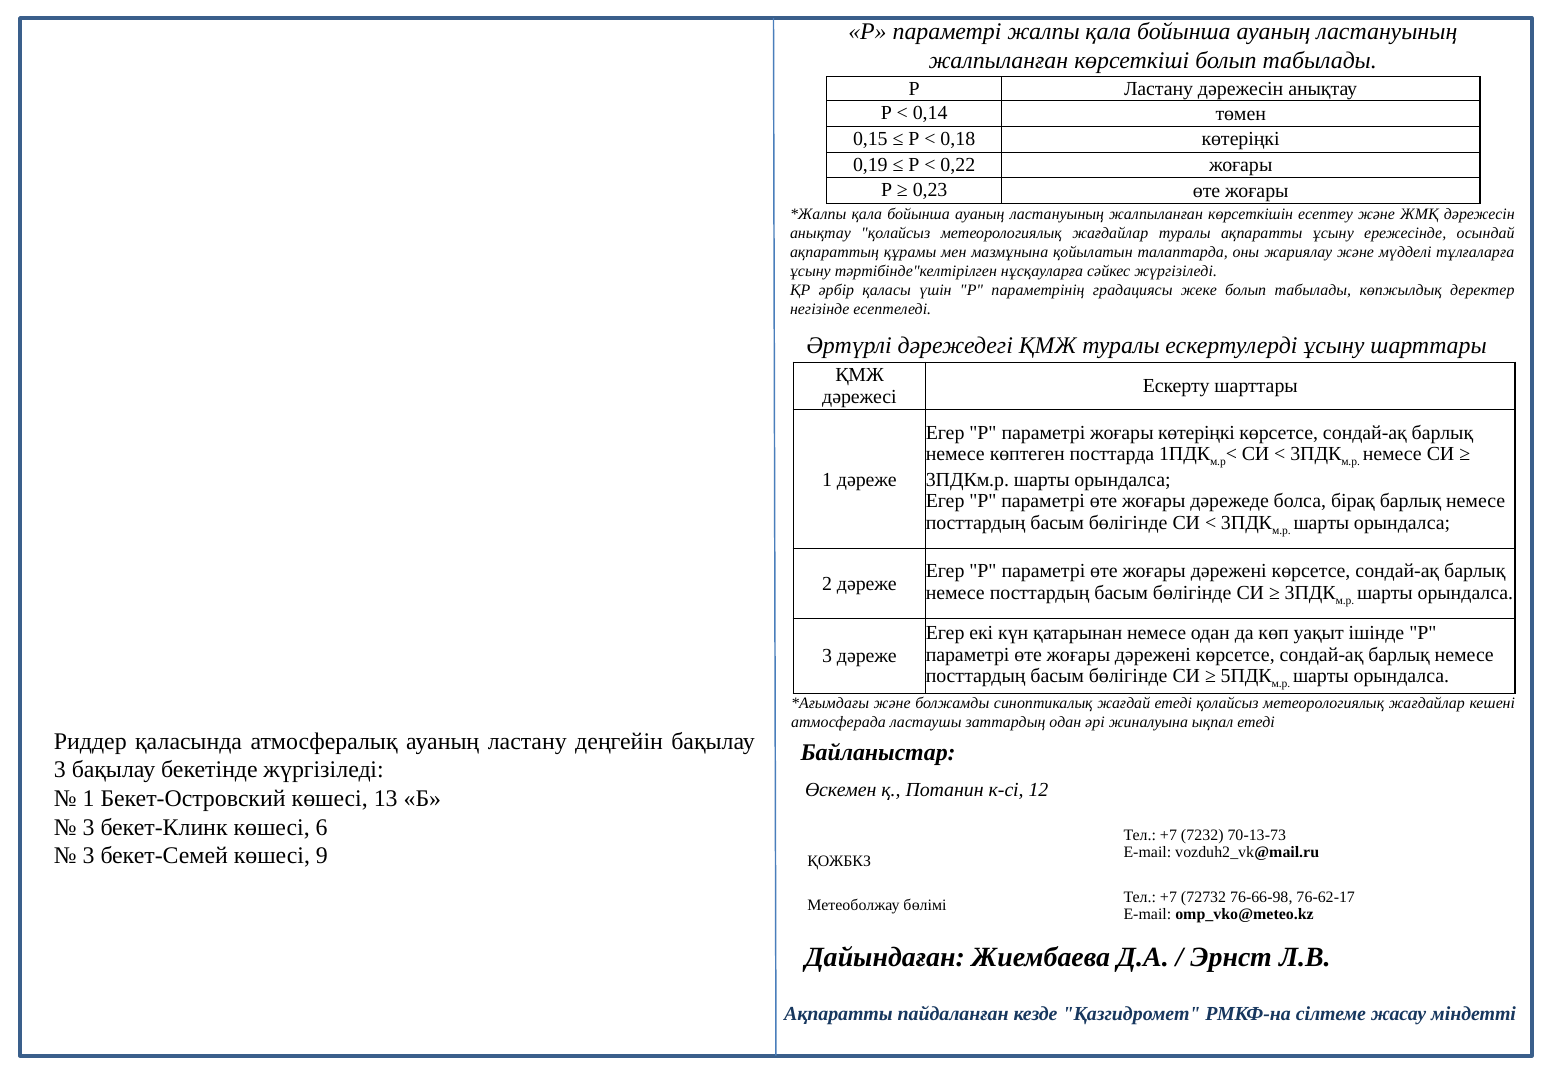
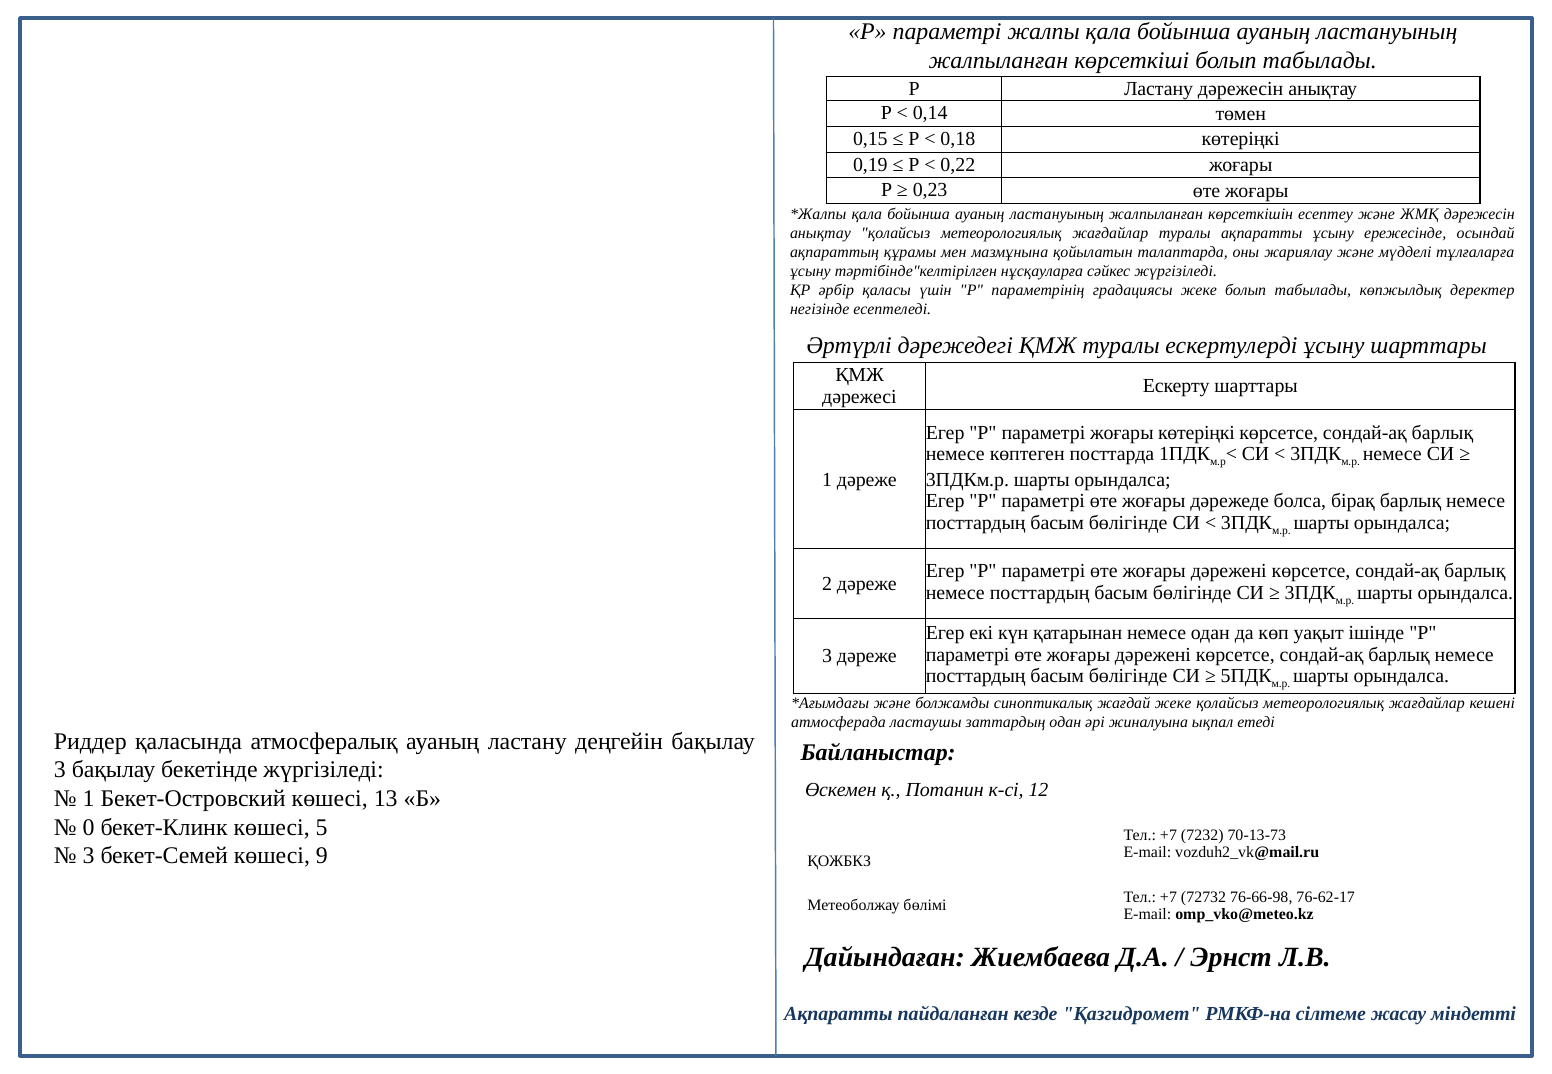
жағдай етеді: етеді -> жеке
3 at (89, 828): 3 -> 0
6: 6 -> 5
